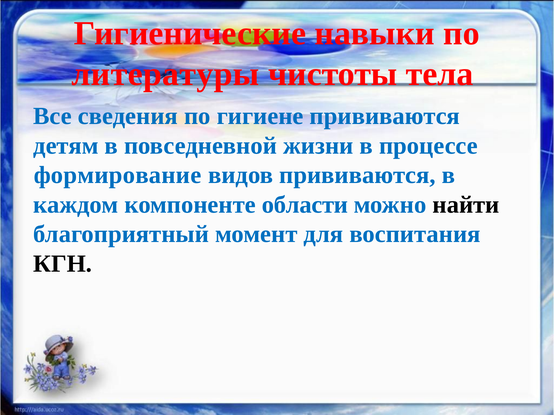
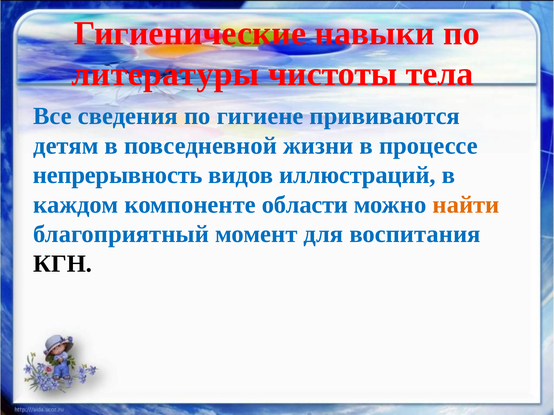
формирование: формирование -> непрерывность
видов прививаются: прививаются -> иллюстраций
найти colour: black -> orange
